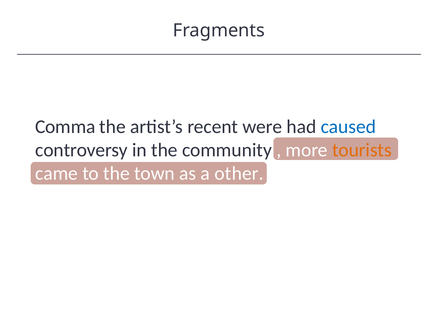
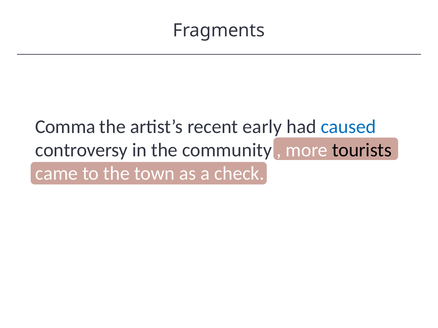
were: were -> early
tourists colour: orange -> black
other: other -> check
